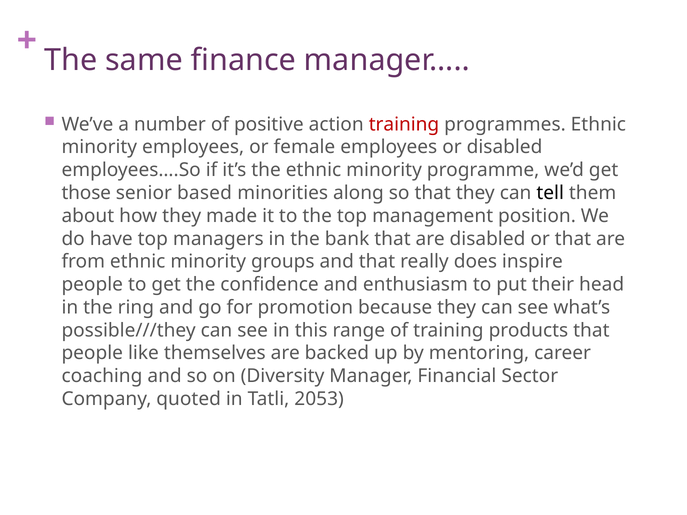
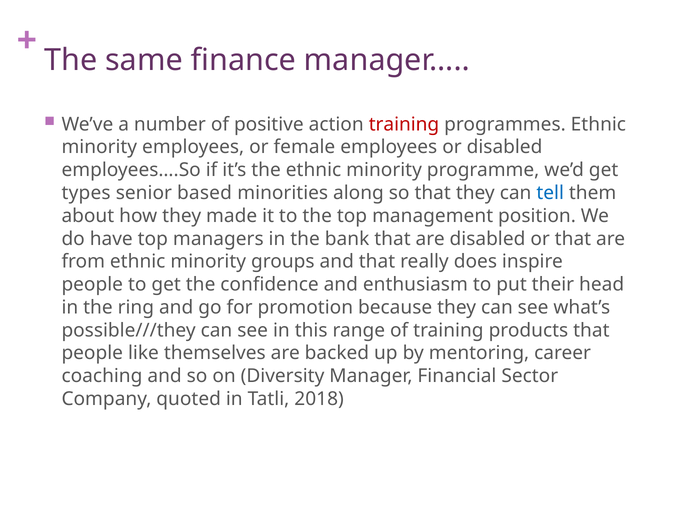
those: those -> types
tell colour: black -> blue
2053: 2053 -> 2018
